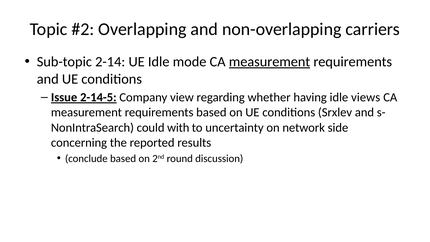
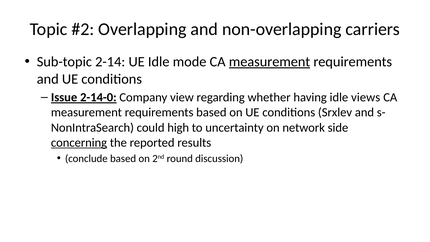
2-14-5: 2-14-5 -> 2-14-0
with: with -> high
concerning underline: none -> present
